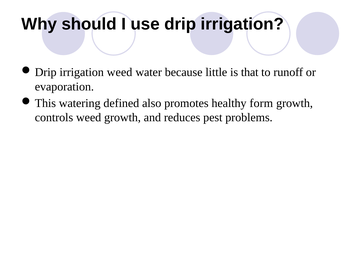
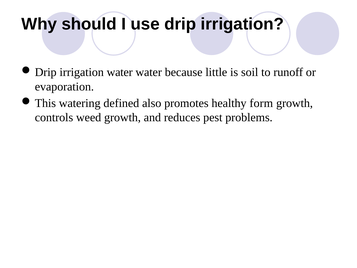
irrigation weed: weed -> water
that: that -> soil
